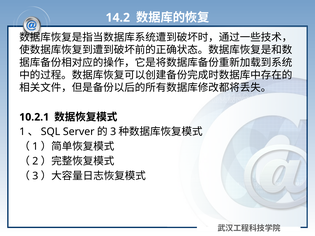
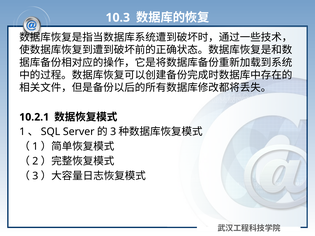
14.2: 14.2 -> 10.3
